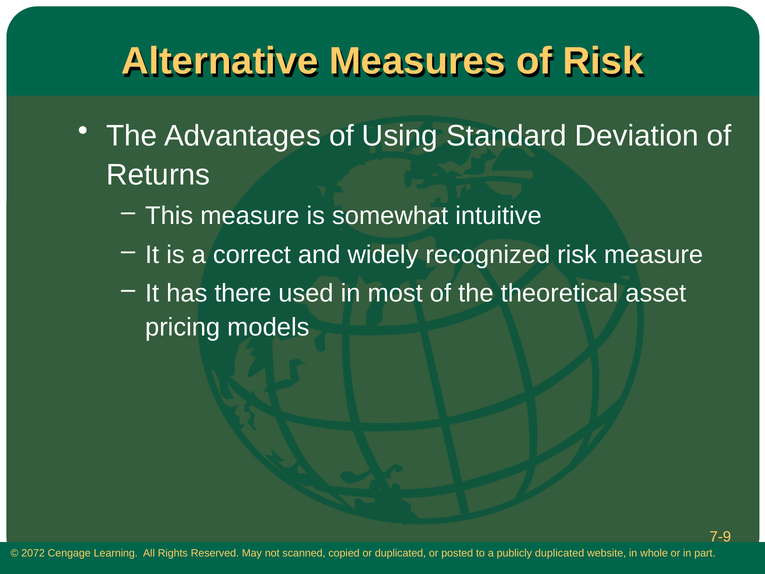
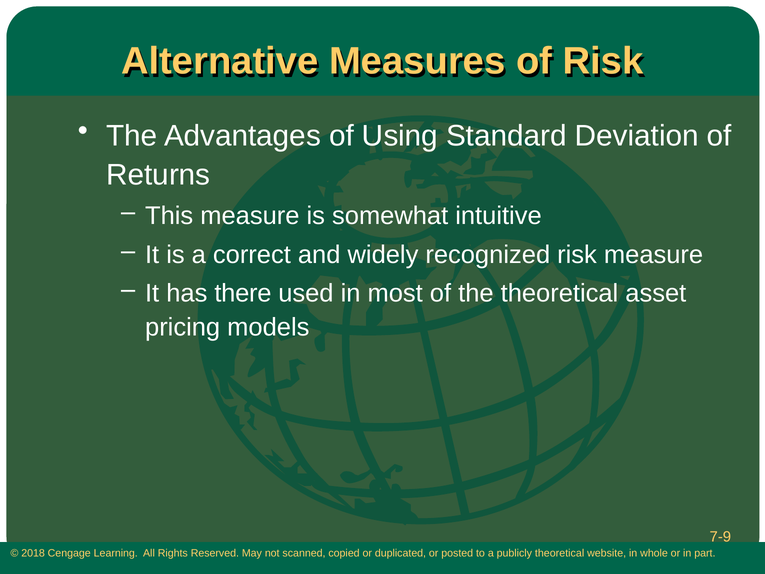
2072: 2072 -> 2018
publicly duplicated: duplicated -> theoretical
